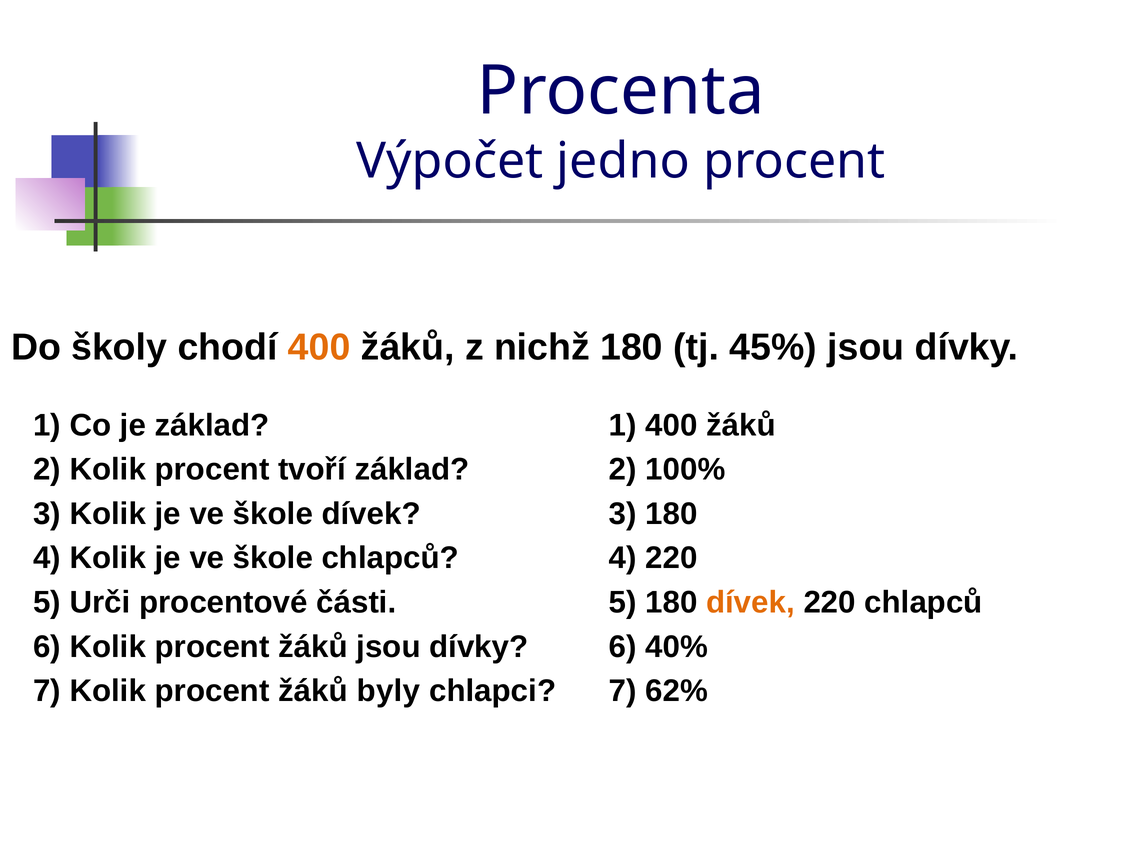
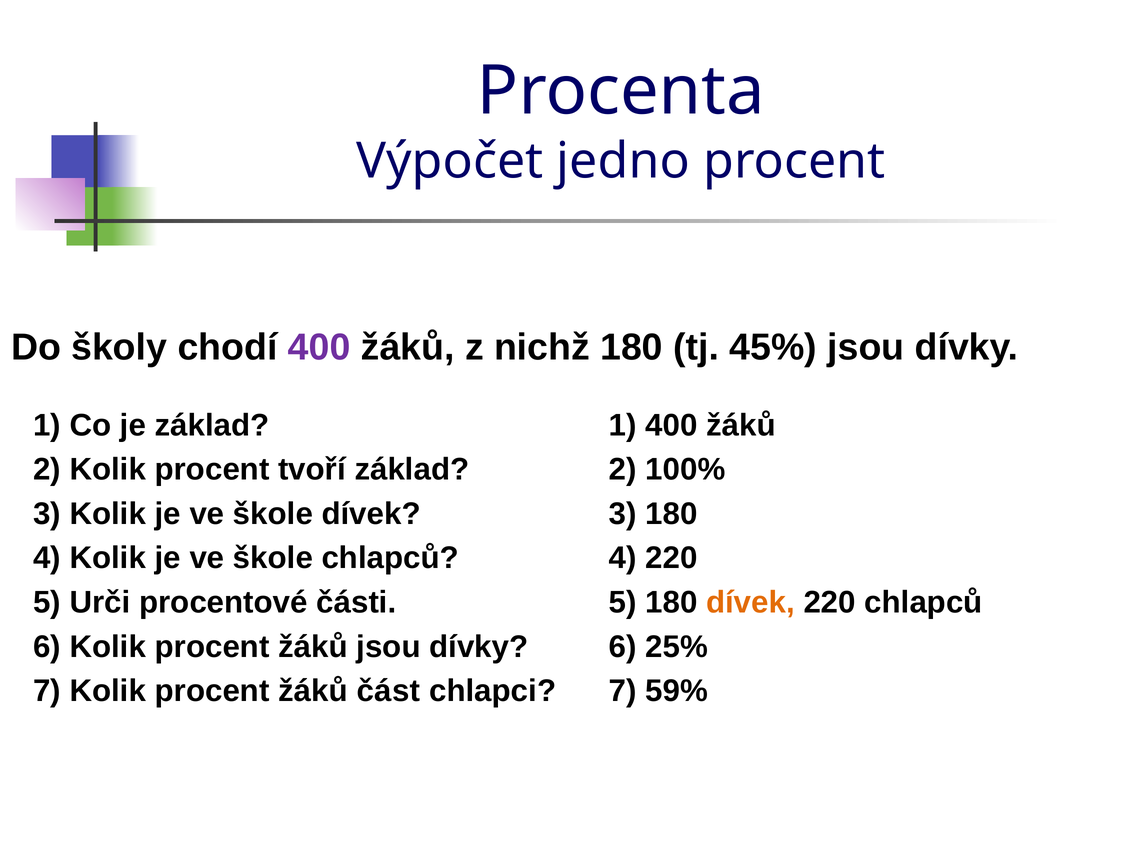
400 at (319, 347) colour: orange -> purple
40%: 40% -> 25%
byly: byly -> část
62%: 62% -> 59%
